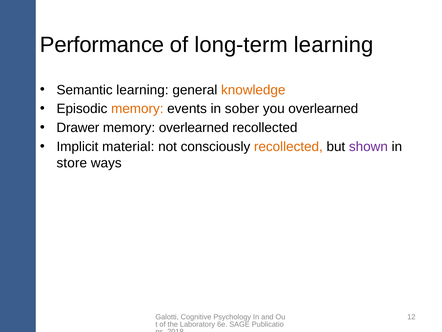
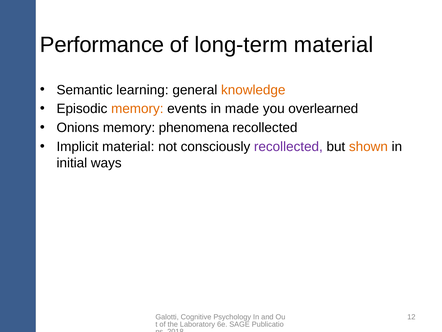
long-term learning: learning -> material
sober: sober -> made
Drawer: Drawer -> Onions
memory overlearned: overlearned -> phenomena
recollected at (288, 146) colour: orange -> purple
shown colour: purple -> orange
store: store -> initial
